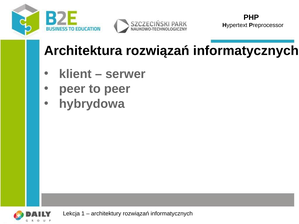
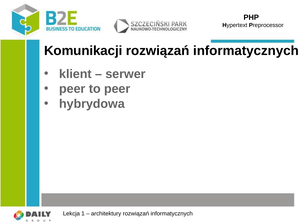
Architektura: Architektura -> Komunikacji
